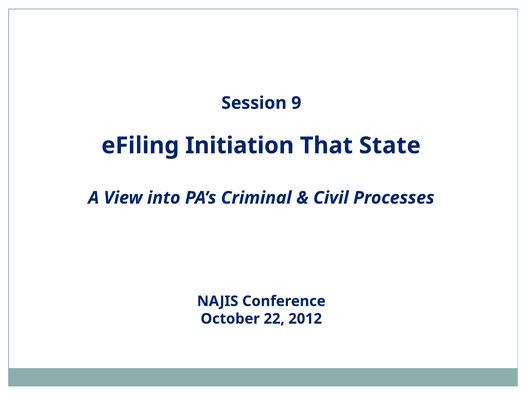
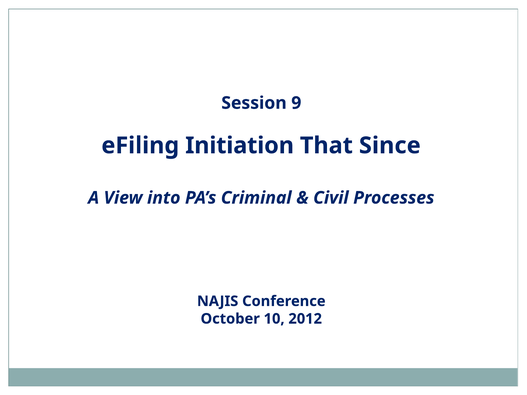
State: State -> Since
22: 22 -> 10
